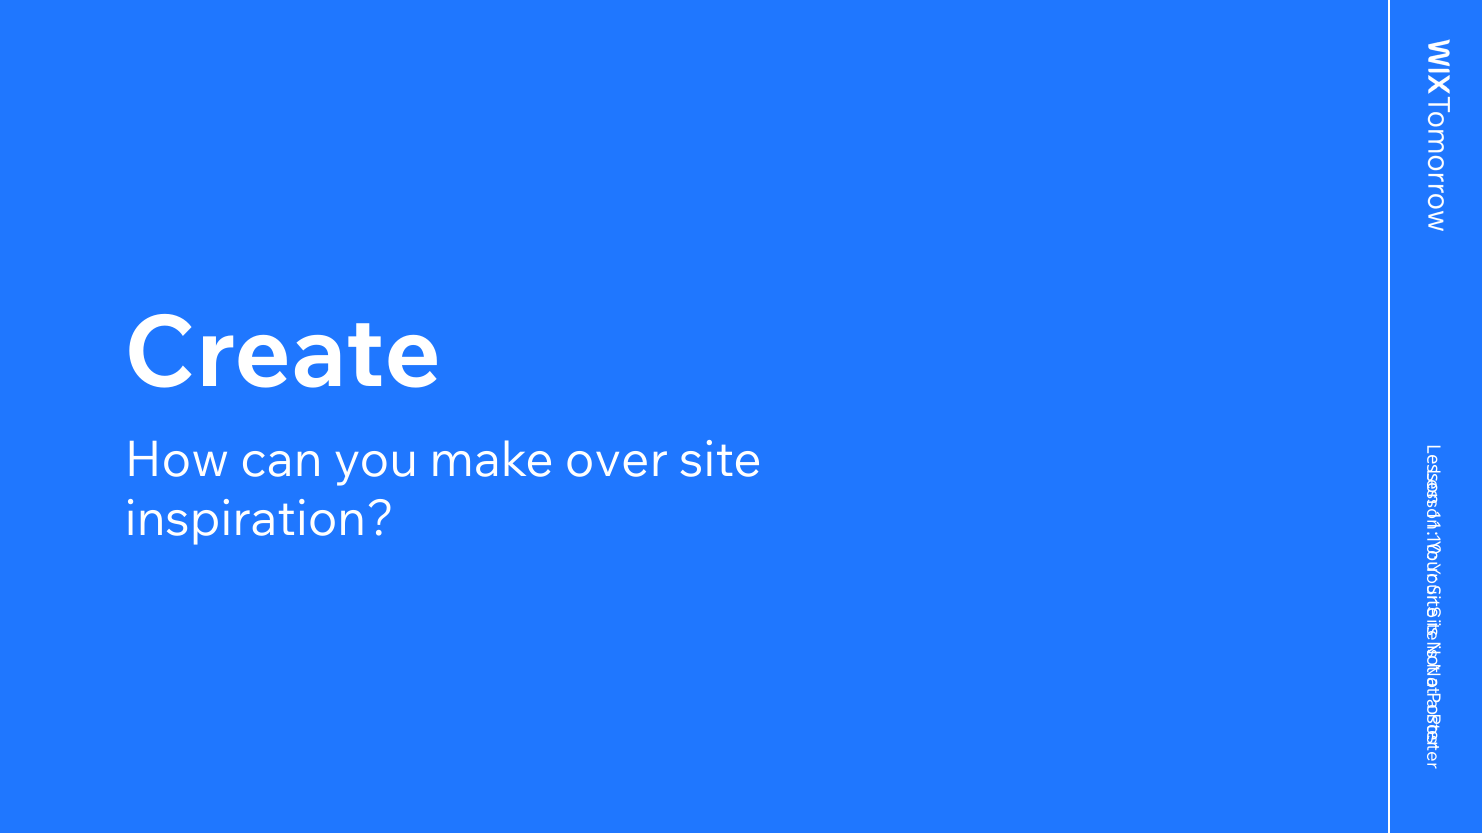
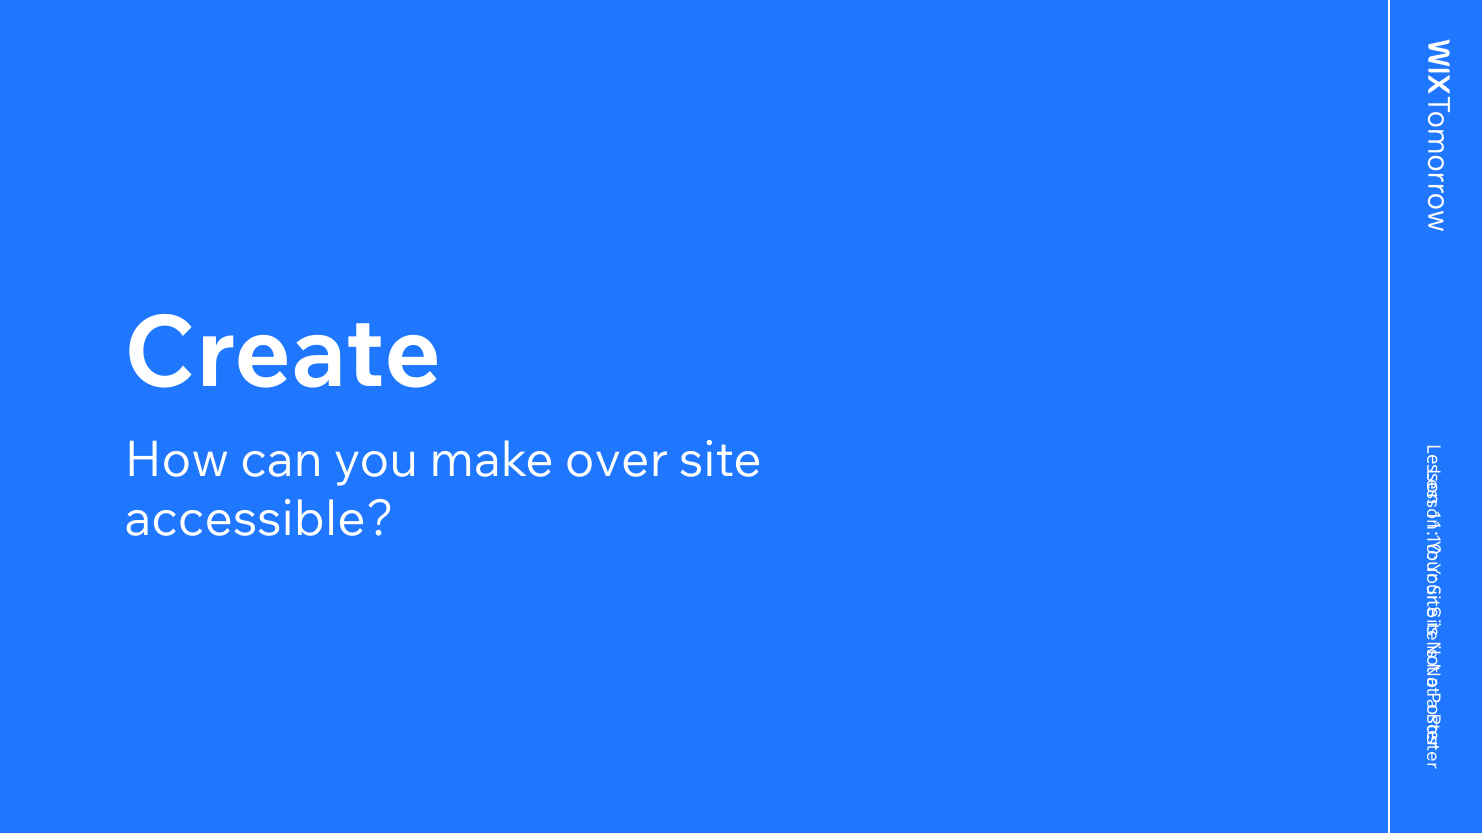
inspiration: inspiration -> accessible
